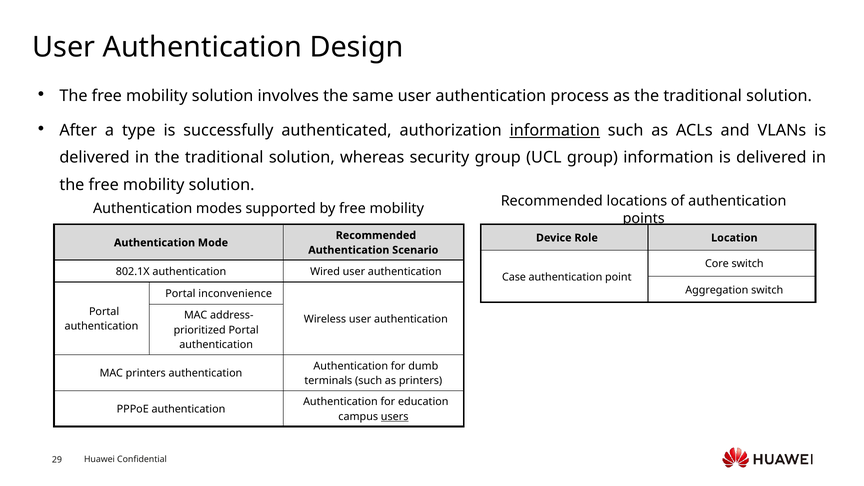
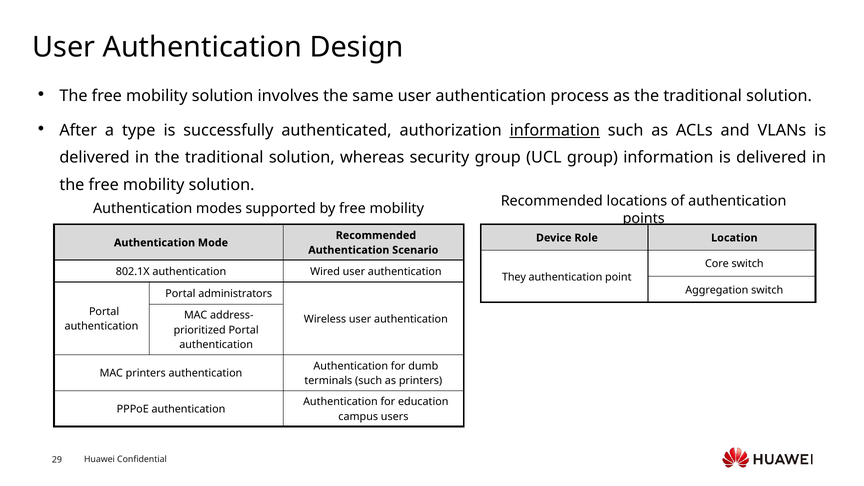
Case: Case -> They
inconvenience: inconvenience -> administrators
users underline: present -> none
